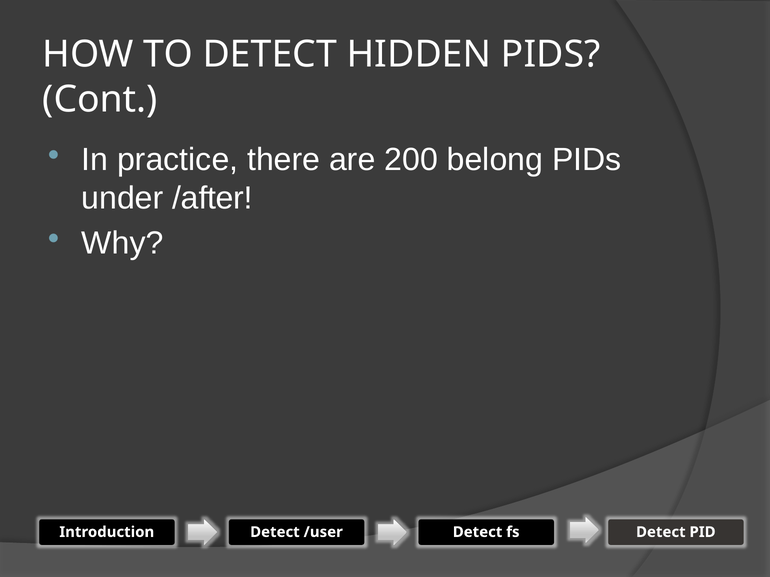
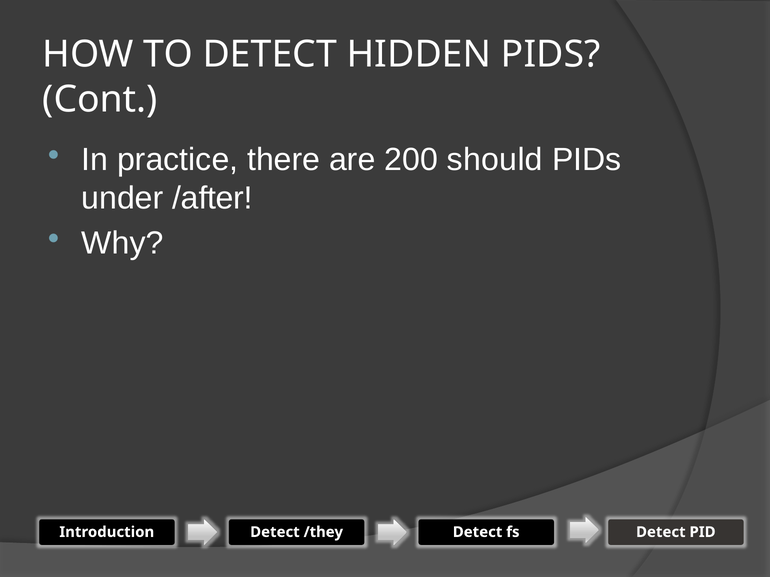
belong: belong -> should
/user: /user -> /they
